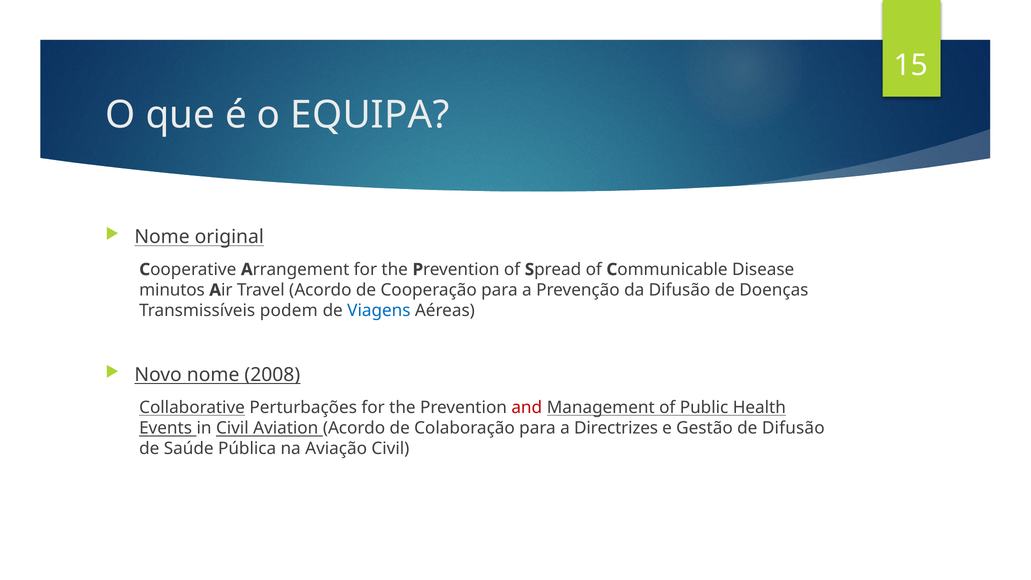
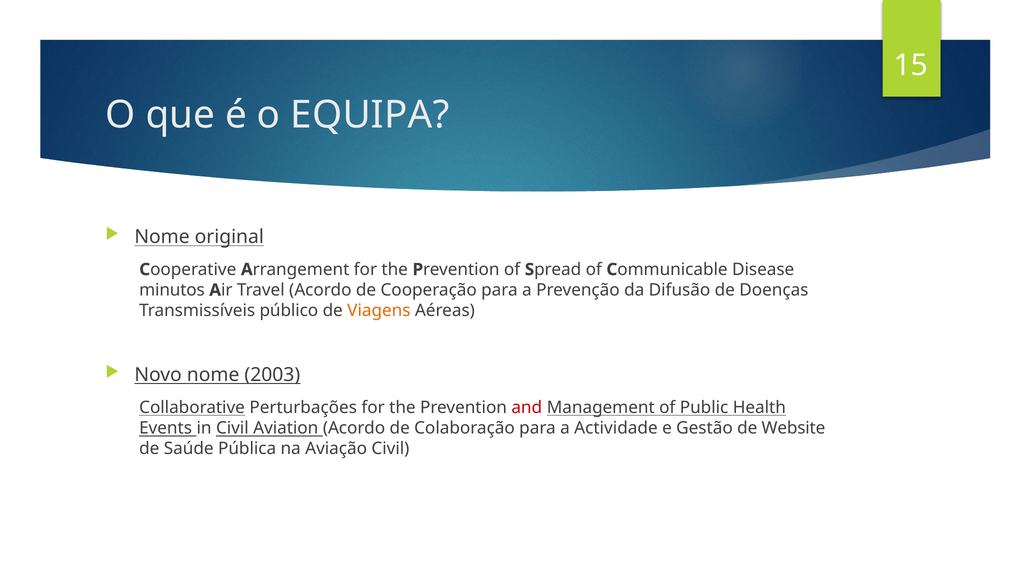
podem: podem -> público
Viagens colour: blue -> orange
2008: 2008 -> 2003
Directrizes: Directrizes -> Actividade
de Difusão: Difusão -> Website
